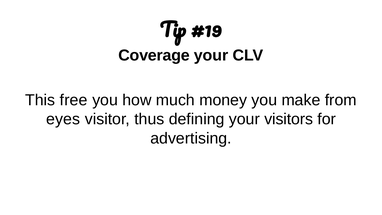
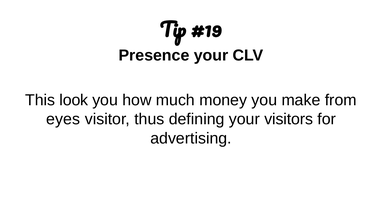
Coverage: Coverage -> Presence
free: free -> look
